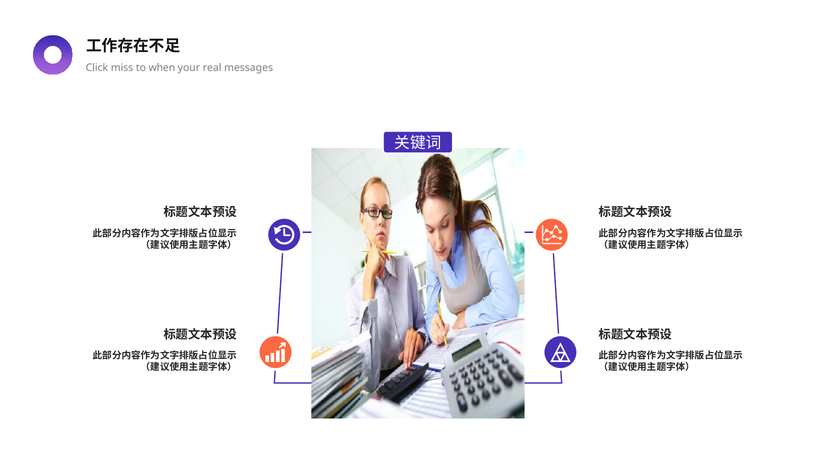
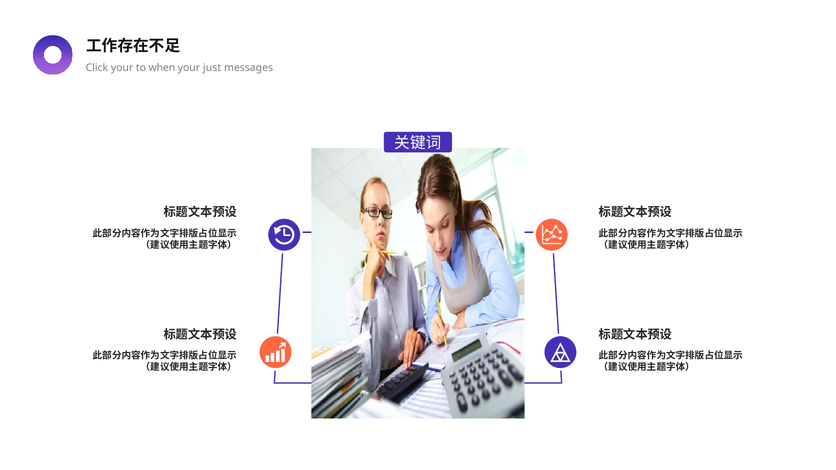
Click miss: miss -> your
real: real -> just
